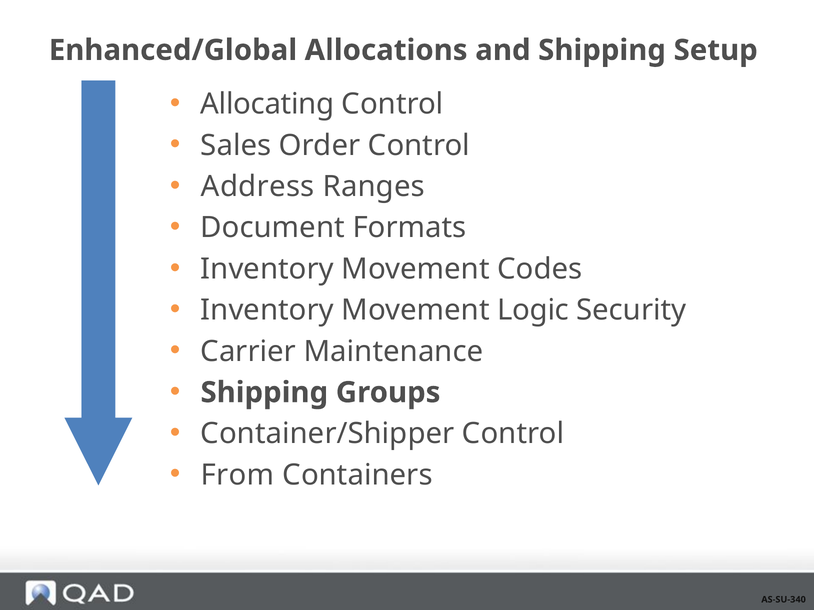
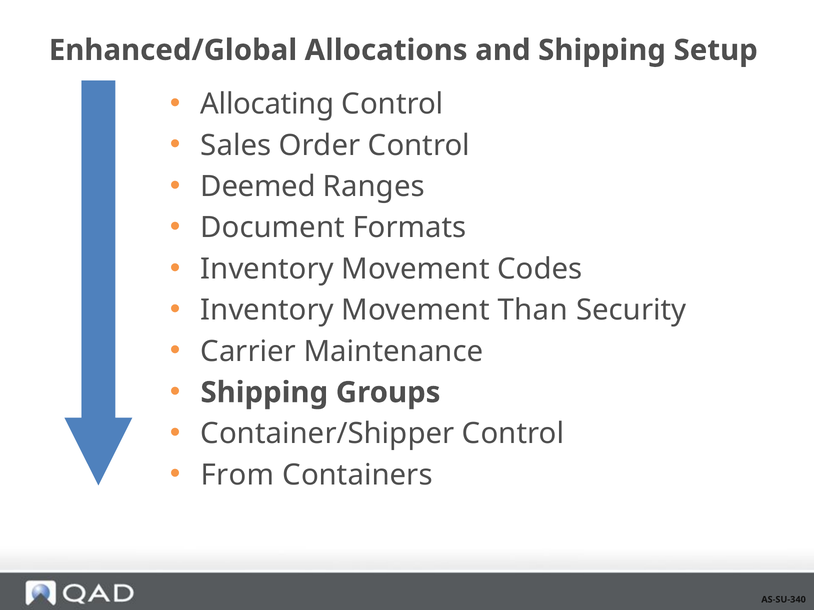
Address: Address -> Deemed
Logic: Logic -> Than
